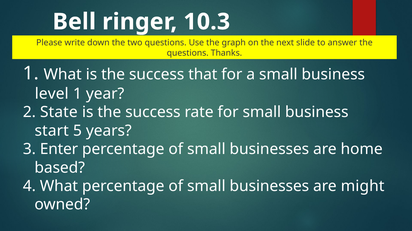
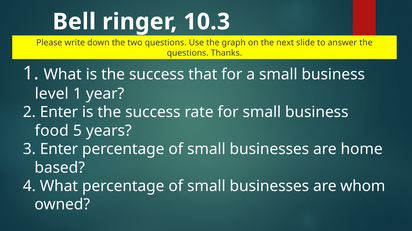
State at (59, 113): State -> Enter
start: start -> food
might: might -> whom
